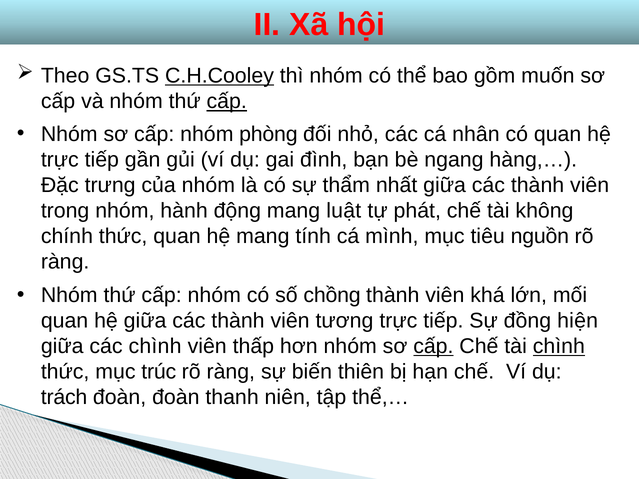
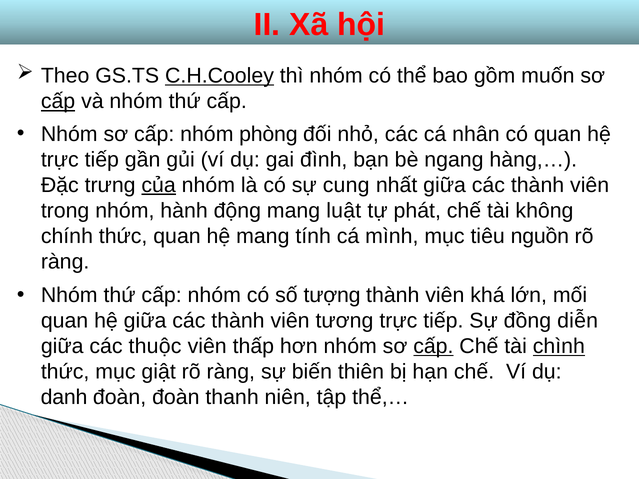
cấp at (58, 102) underline: none -> present
cấp at (227, 102) underline: present -> none
của underline: none -> present
thẩm: thẩm -> cung
chồng: chồng -> tượng
hiện: hiện -> diễn
các chình: chình -> thuộc
trúc: trúc -> giật
trách: trách -> danh
